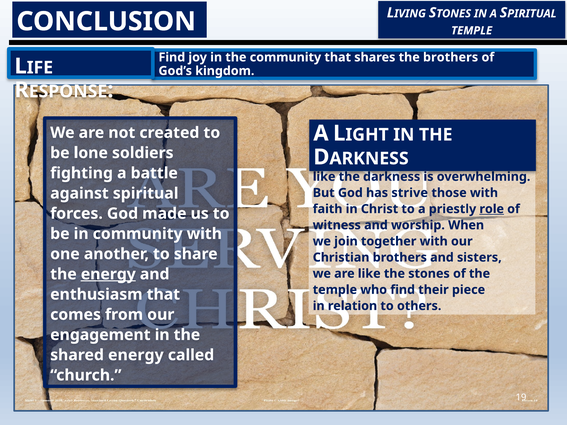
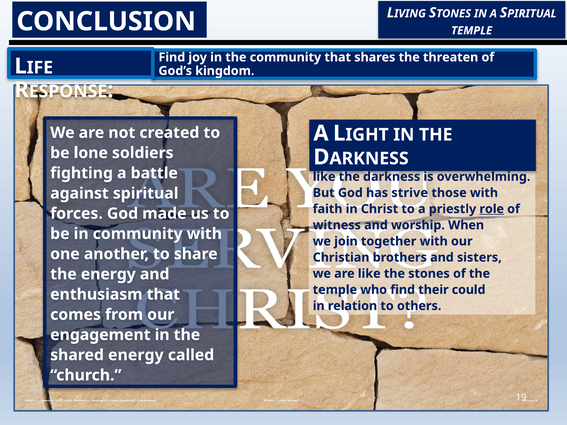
the brothers: brothers -> threaten
energy at (108, 274) underline: present -> none
piece: piece -> could
